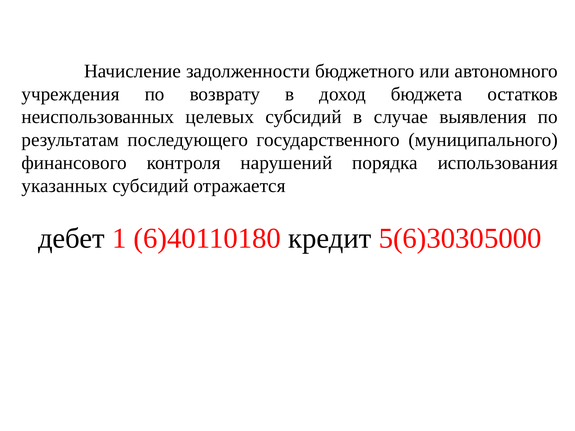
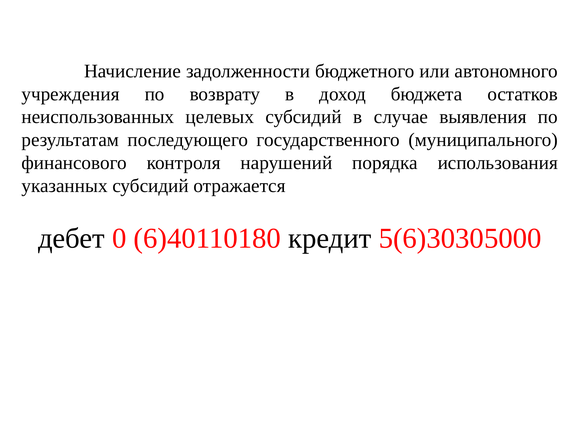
1: 1 -> 0
